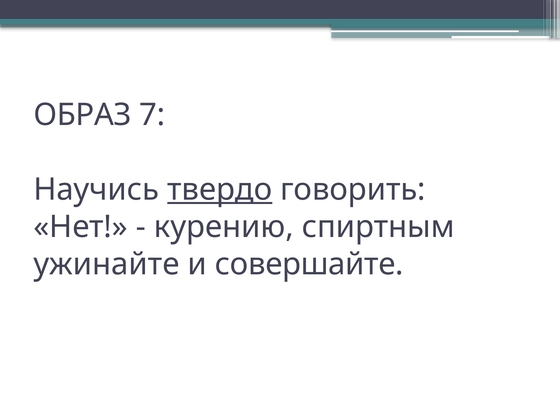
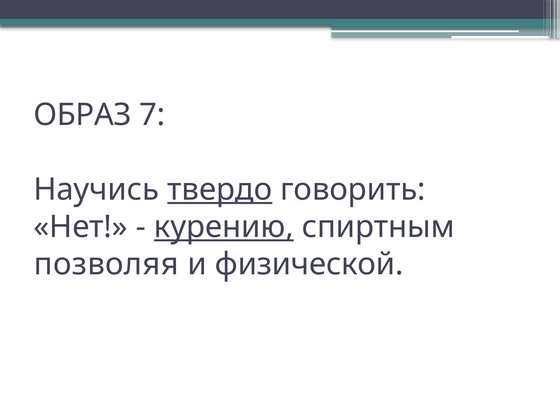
курению underline: none -> present
ужинайте: ужинайте -> позволяя
совершайте: совершайте -> физической
